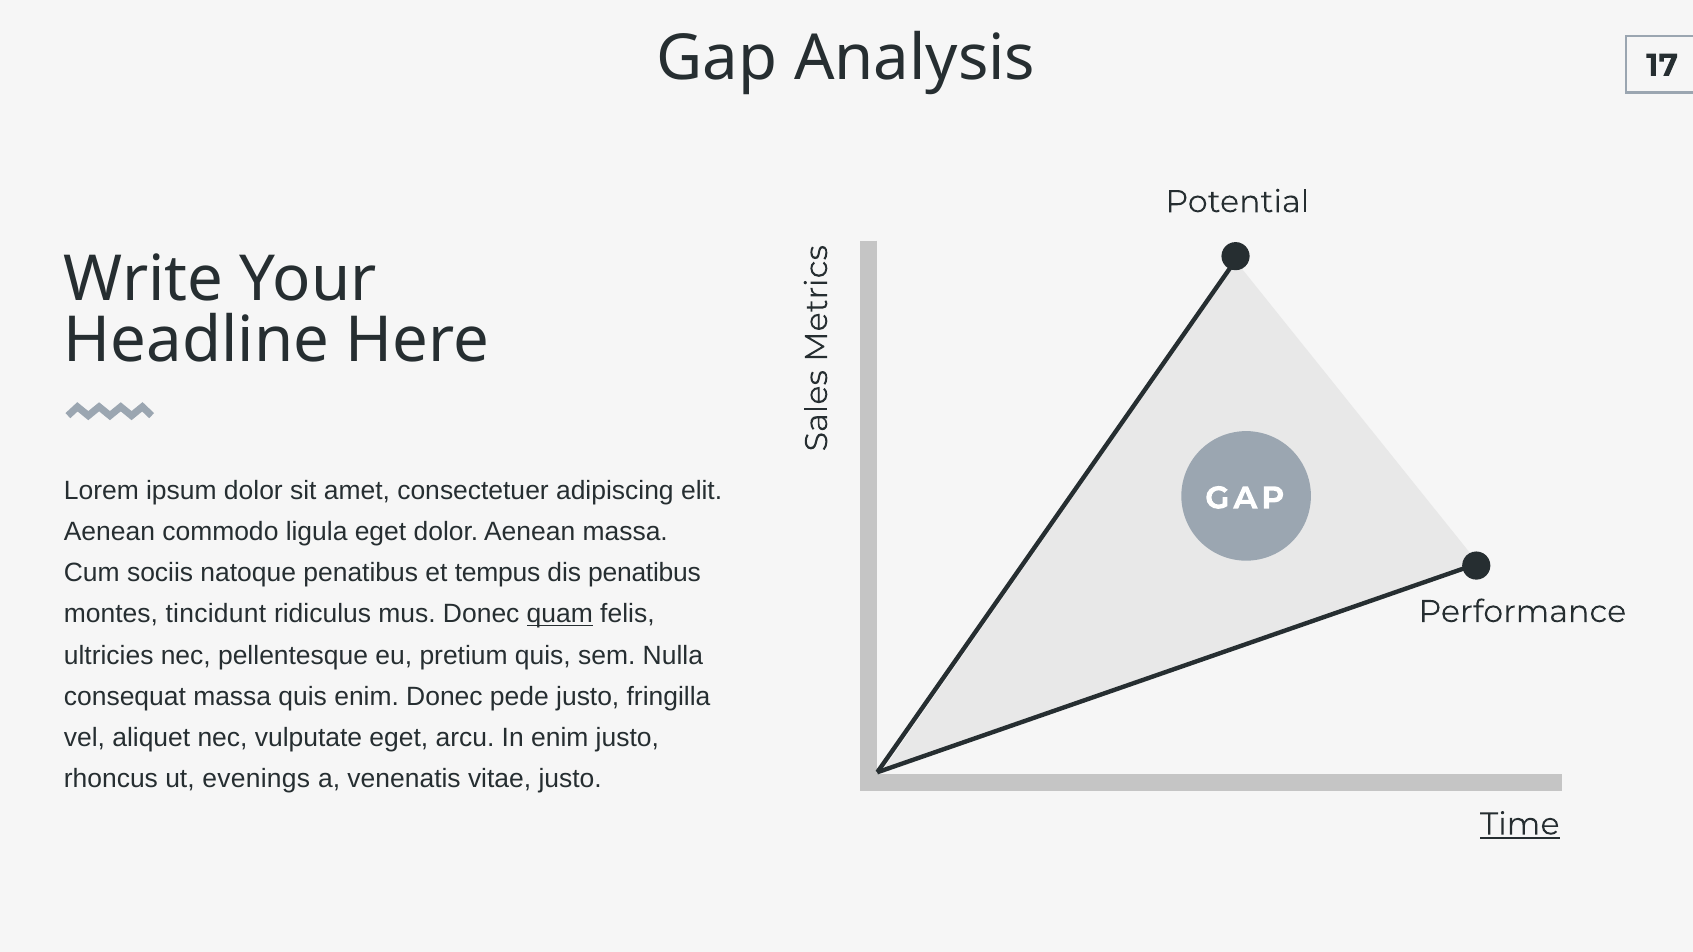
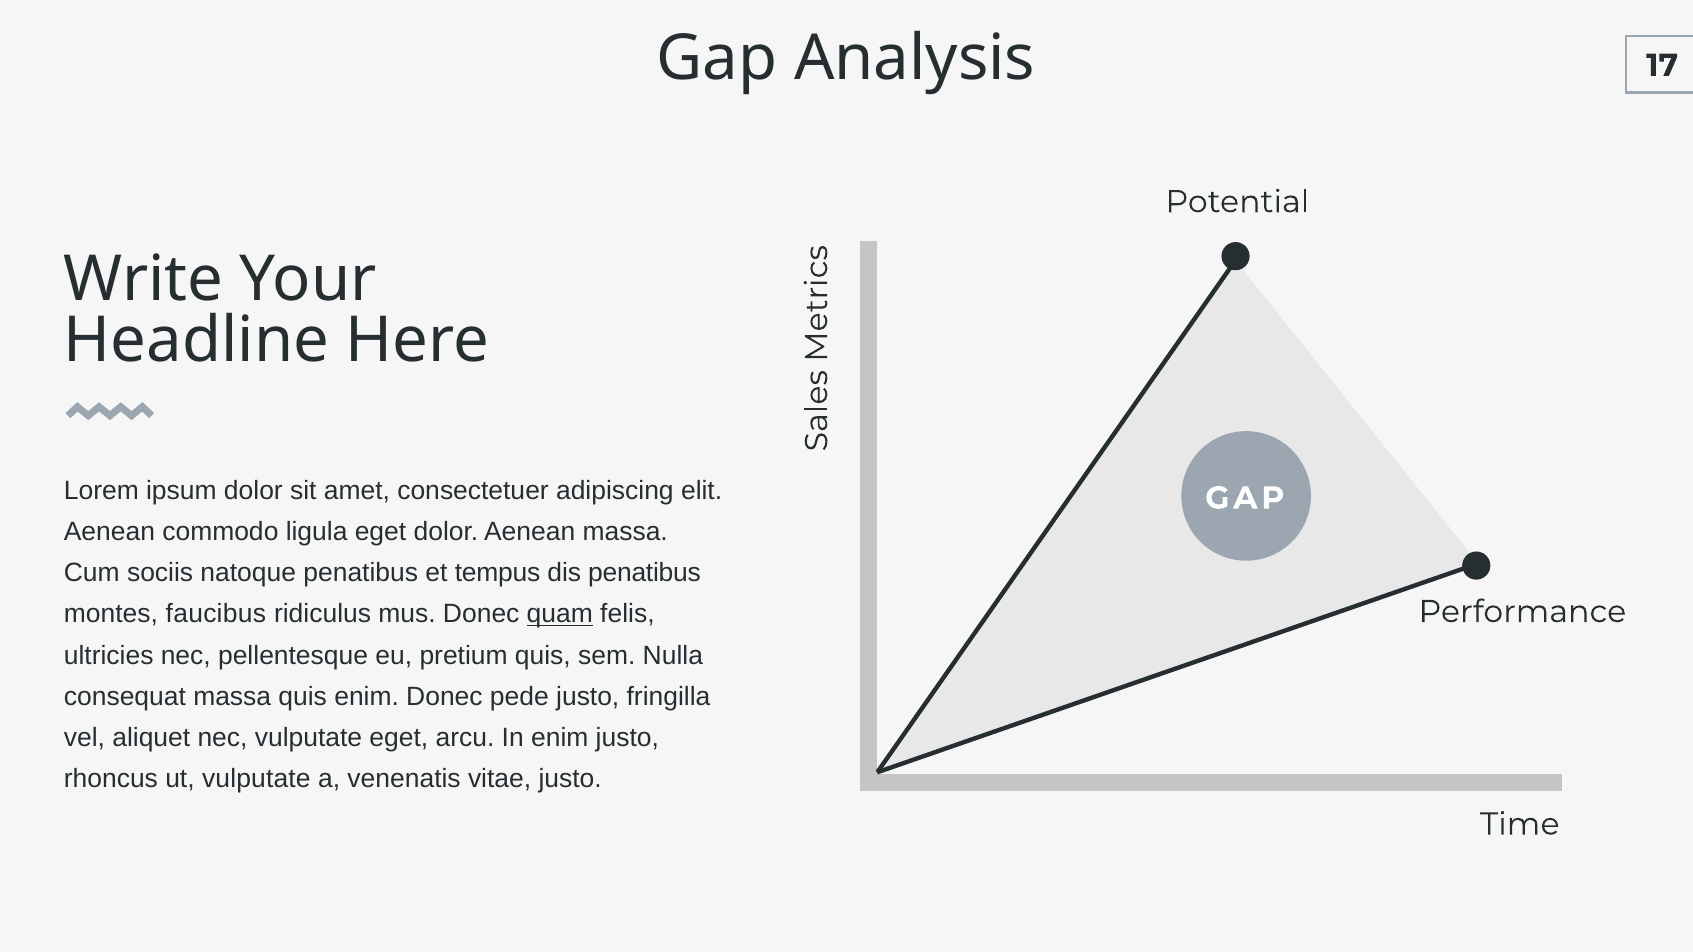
tincidunt: tincidunt -> faucibus
ut evenings: evenings -> vulputate
Time underline: present -> none
